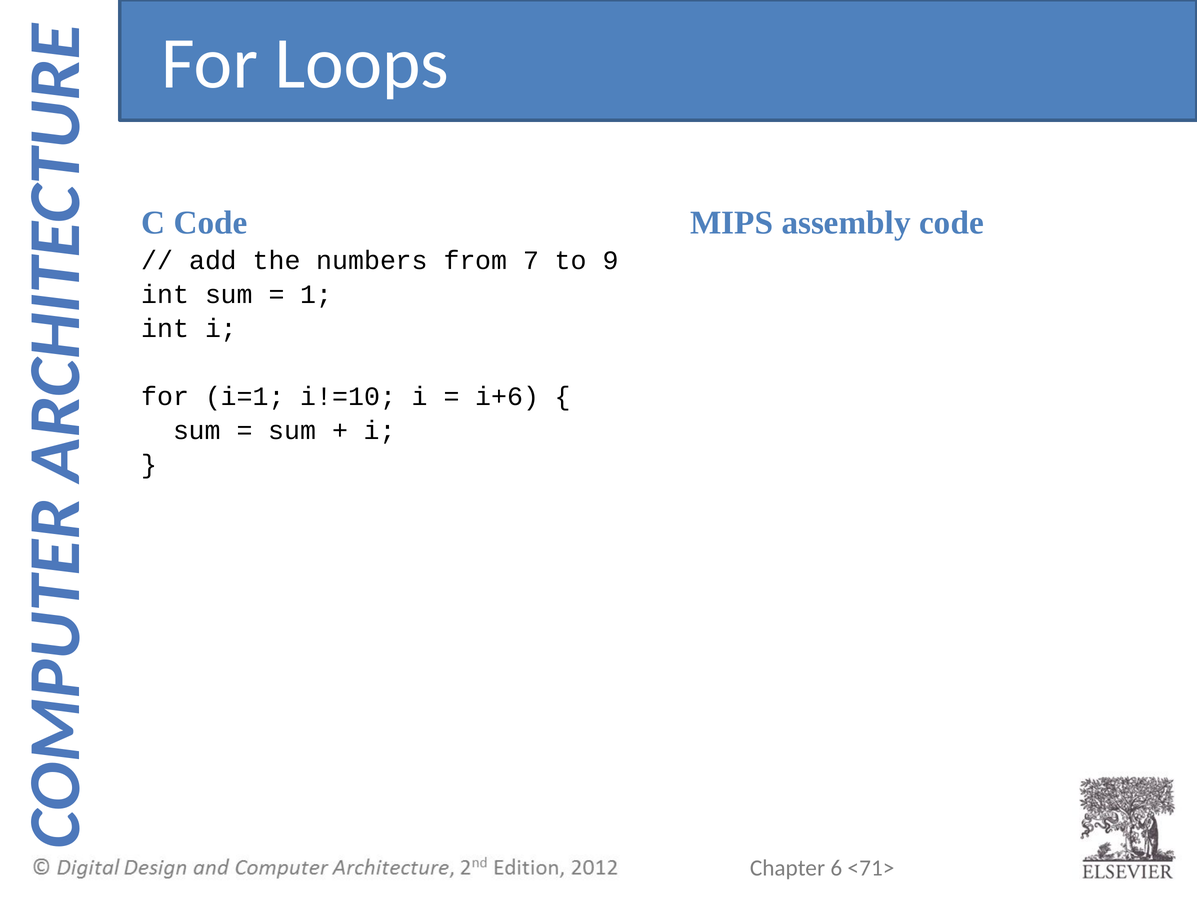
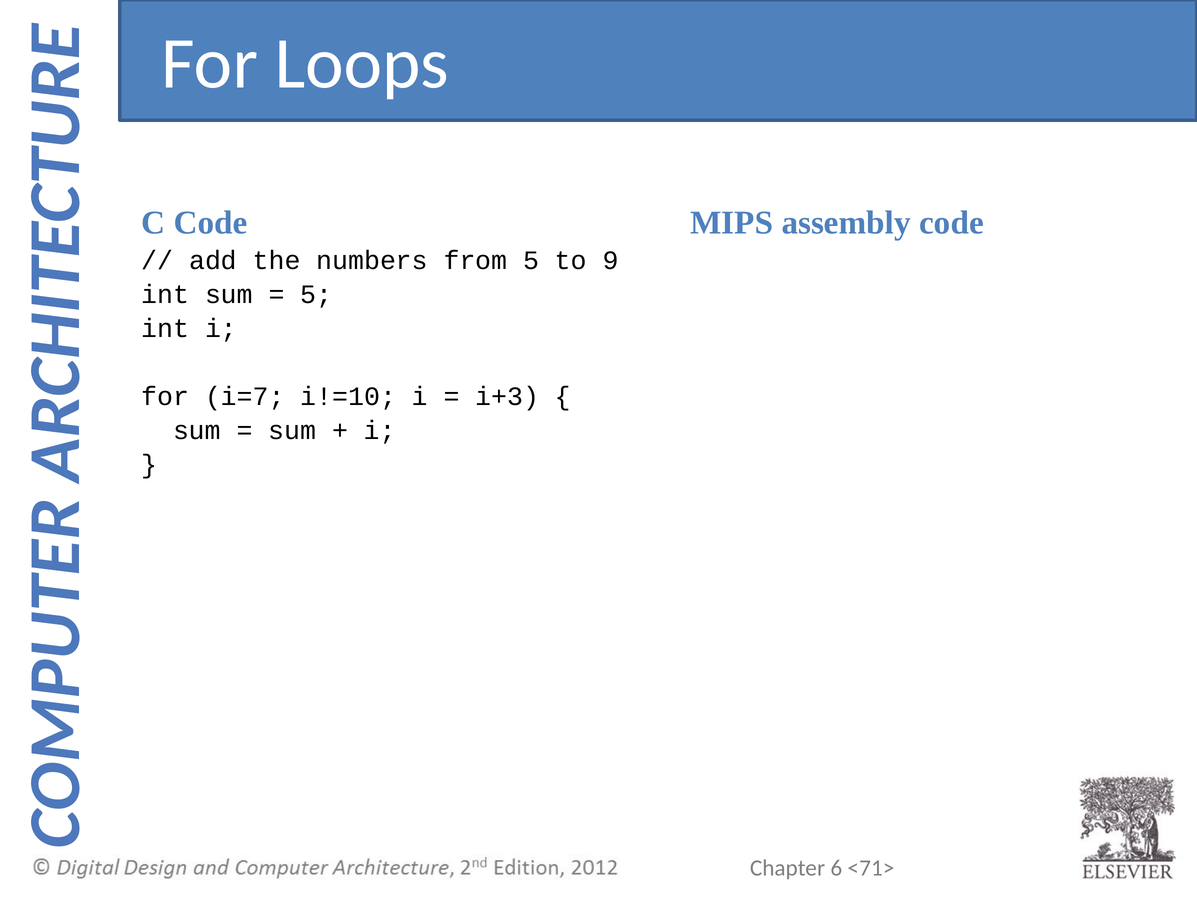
from 7: 7 -> 5
1 at (316, 295): 1 -> 5
i=1: i=1 -> i=7
i+6: i+6 -> i+3
